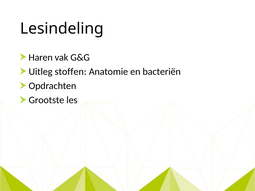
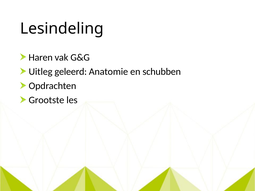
stoffen: stoffen -> geleerd
bacteriën: bacteriën -> schubben
